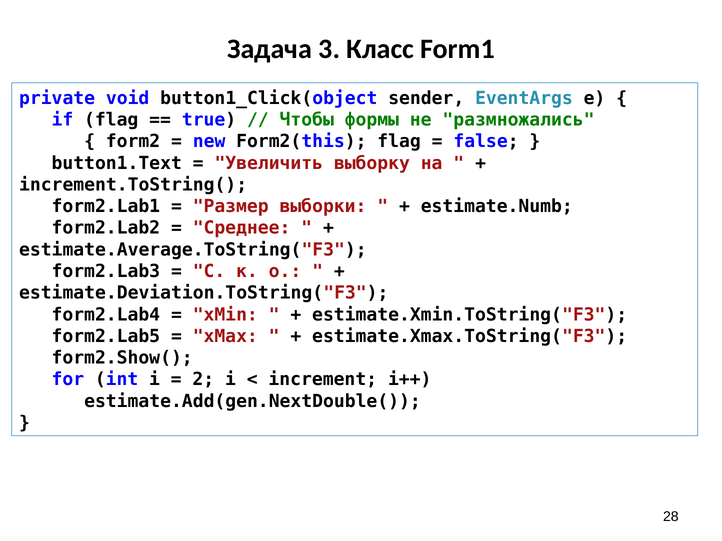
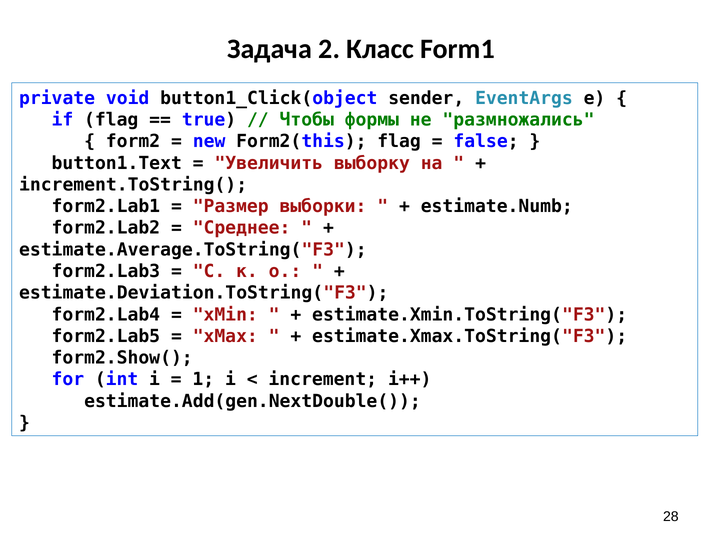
3: 3 -> 2
2: 2 -> 1
